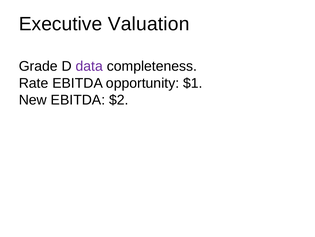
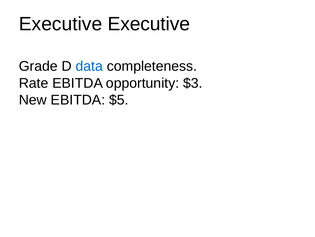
Executive Valuation: Valuation -> Executive
data colour: purple -> blue
$1: $1 -> $3
$2: $2 -> $5
